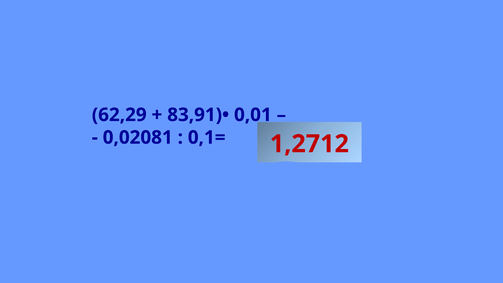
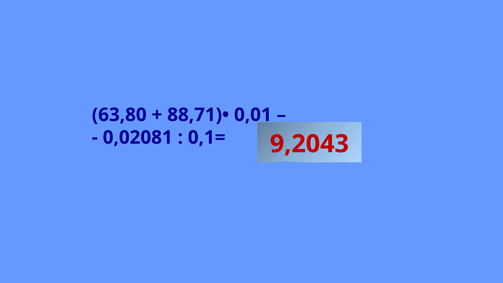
62,29: 62,29 -> 63,80
83,91)•: 83,91)• -> 88,71)•
1,2712: 1,2712 -> 9,2043
